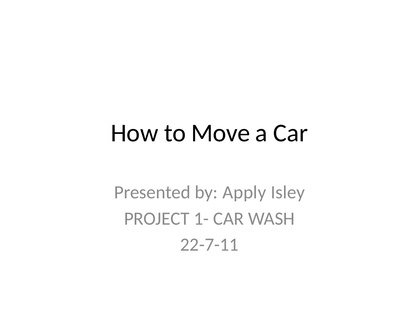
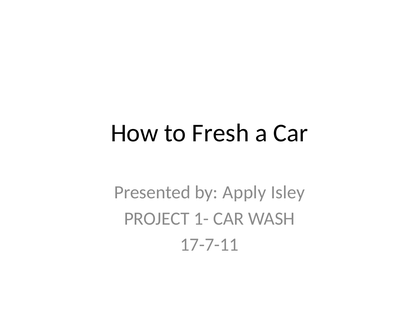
Move: Move -> Fresh
22-7-11: 22-7-11 -> 17-7-11
